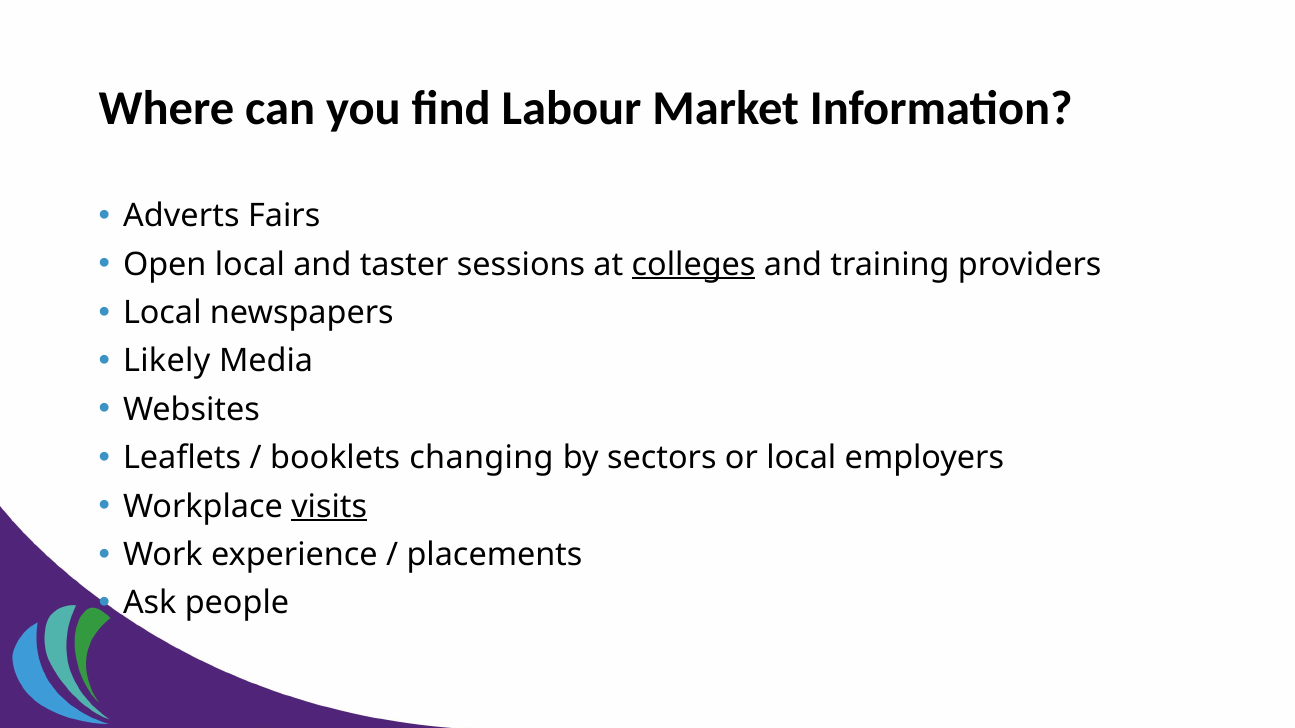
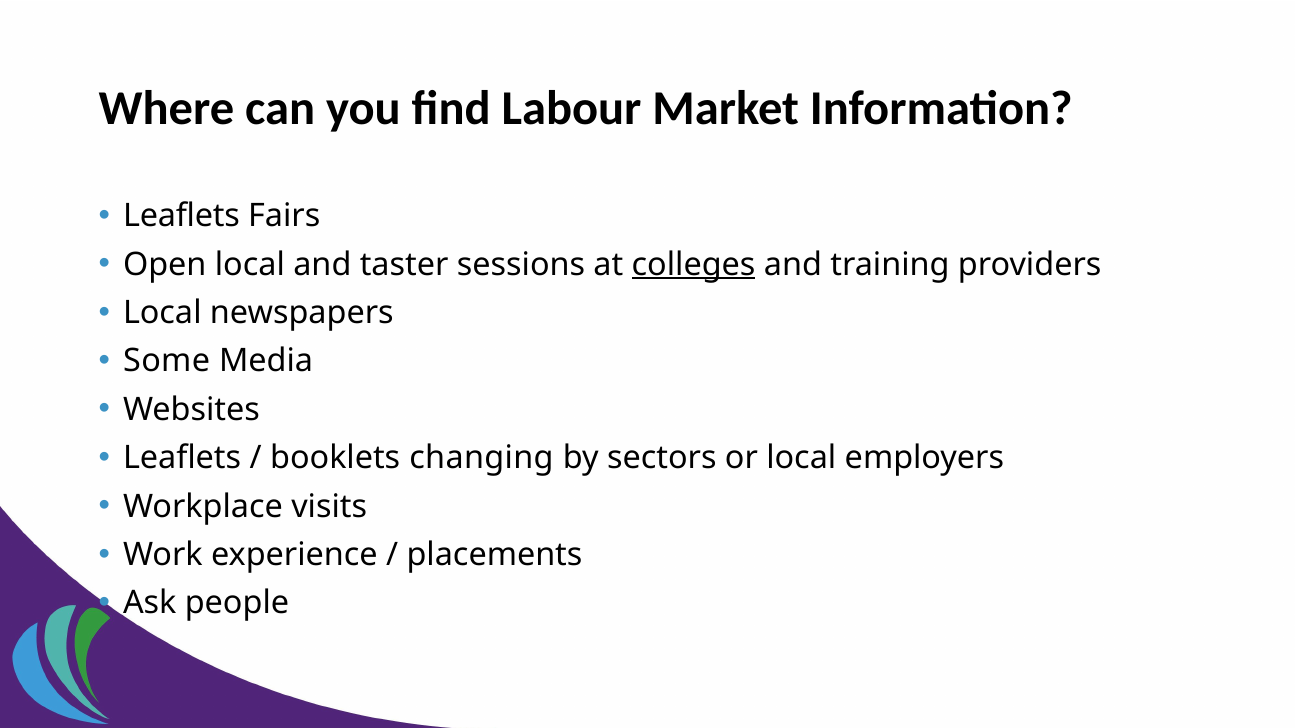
Adverts at (181, 216): Adverts -> Leaflets
Likely: Likely -> Some
visits underline: present -> none
